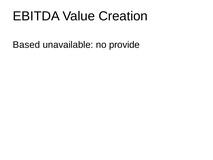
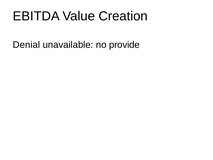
Based: Based -> Denial
